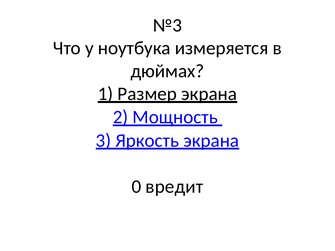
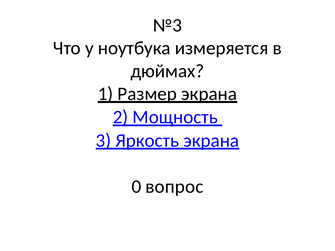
вредит: вредит -> вопрос
